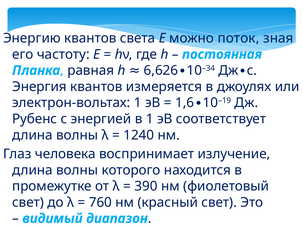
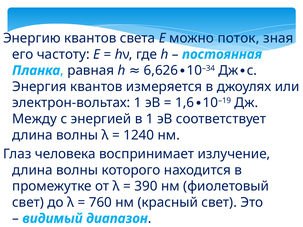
Рубенс: Рубенс -> Между
